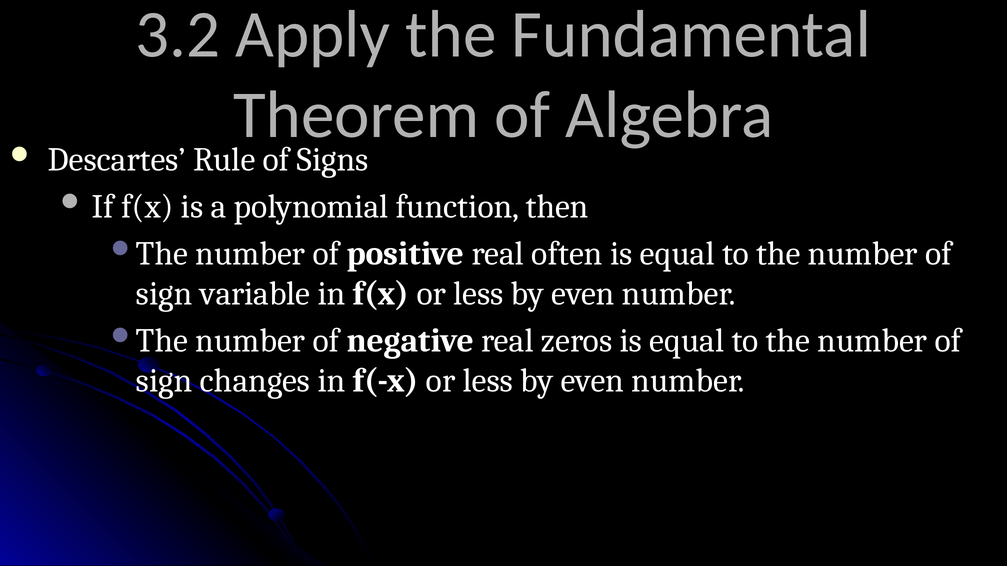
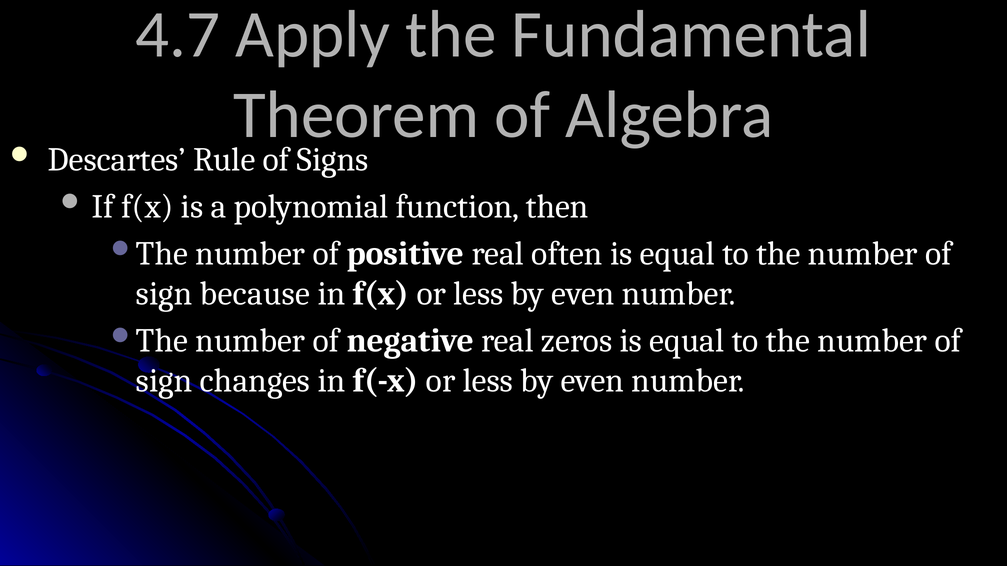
3.2: 3.2 -> 4.7
variable: variable -> because
